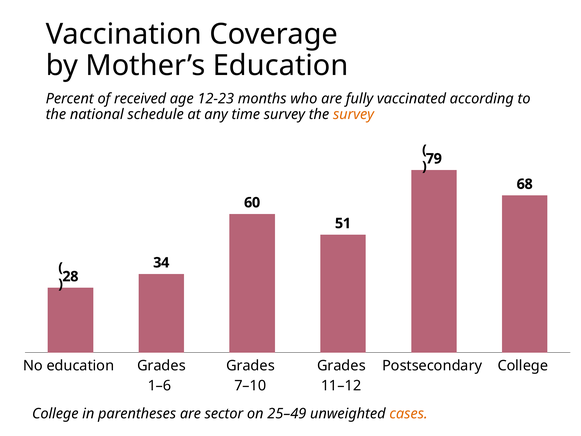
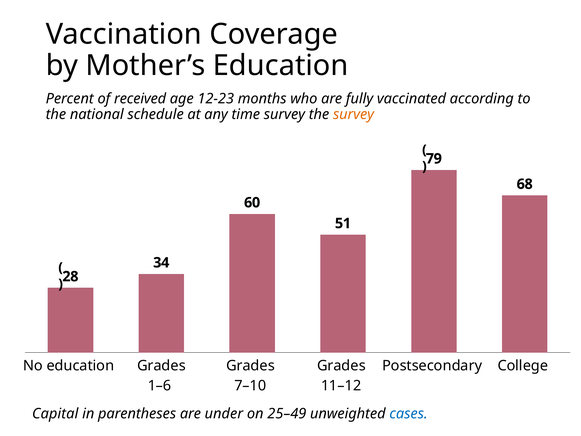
College at (55, 413): College -> Capital
sector: sector -> under
cases colour: orange -> blue
